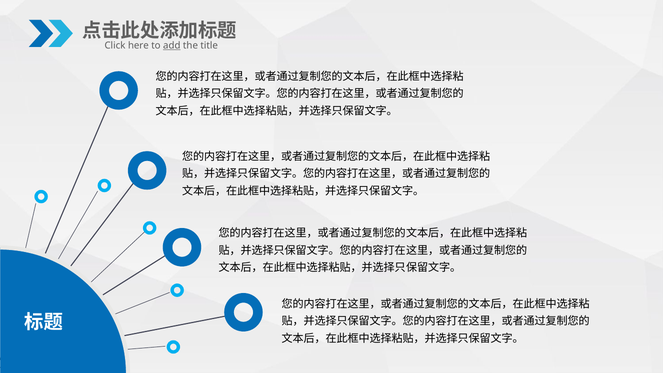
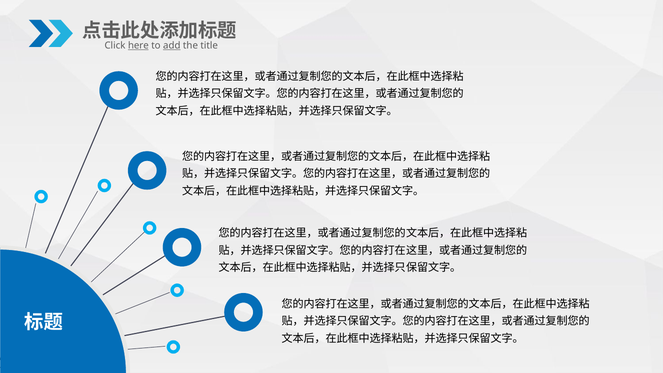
here underline: none -> present
